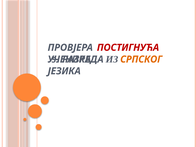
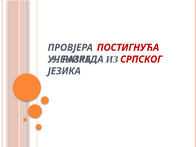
СРПСКОГ colour: orange -> red
